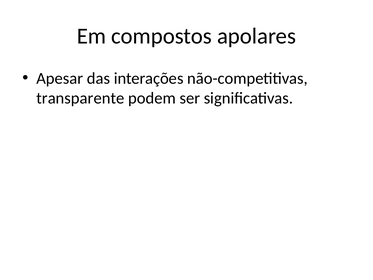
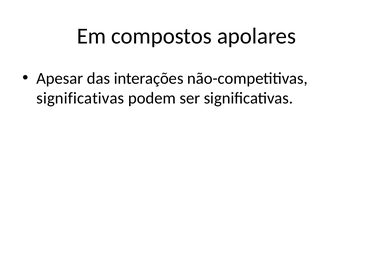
transparente at (80, 98): transparente -> significativas
